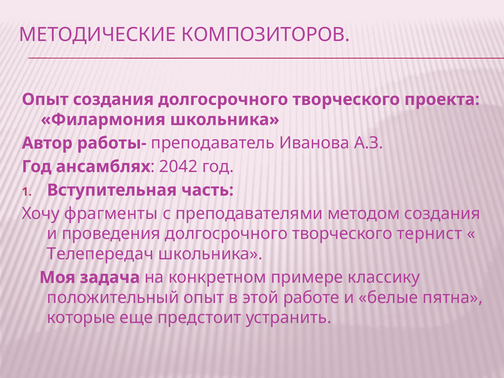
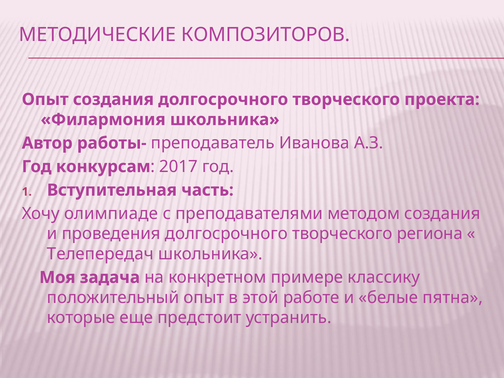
ансамблях: ансамблях -> конкурсам
2042: 2042 -> 2017
фрагменты: фрагменты -> олимпиаде
тернист: тернист -> региона
